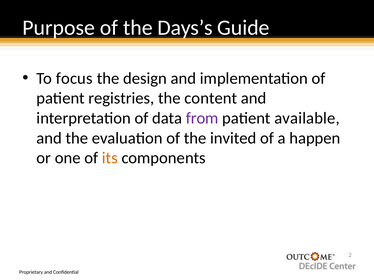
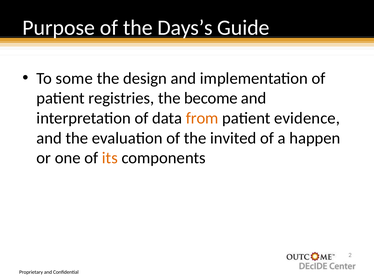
focus: focus -> some
content: content -> become
from colour: purple -> orange
available: available -> evidence
